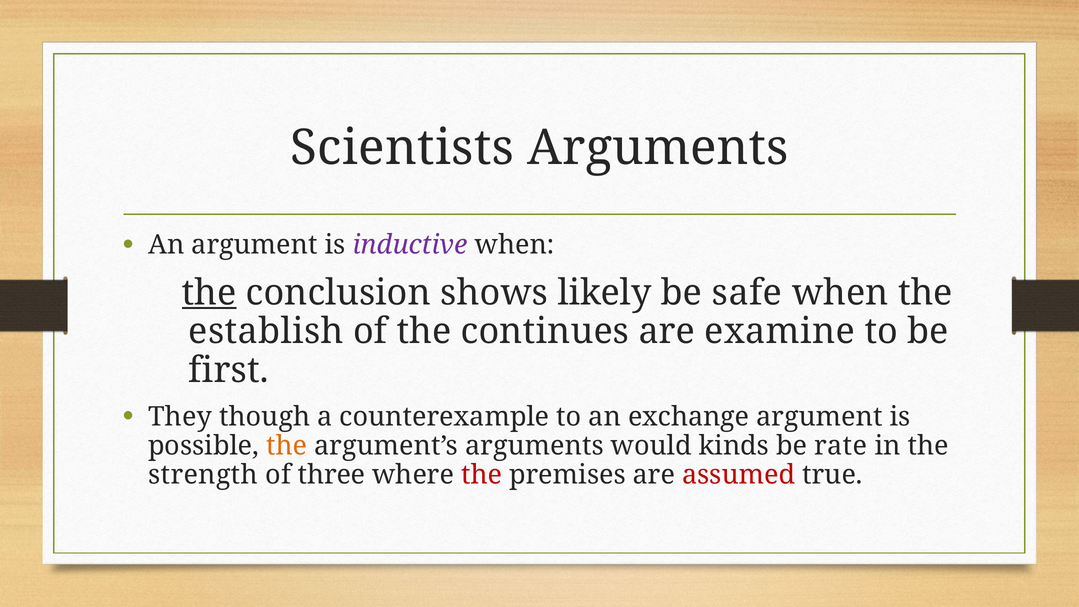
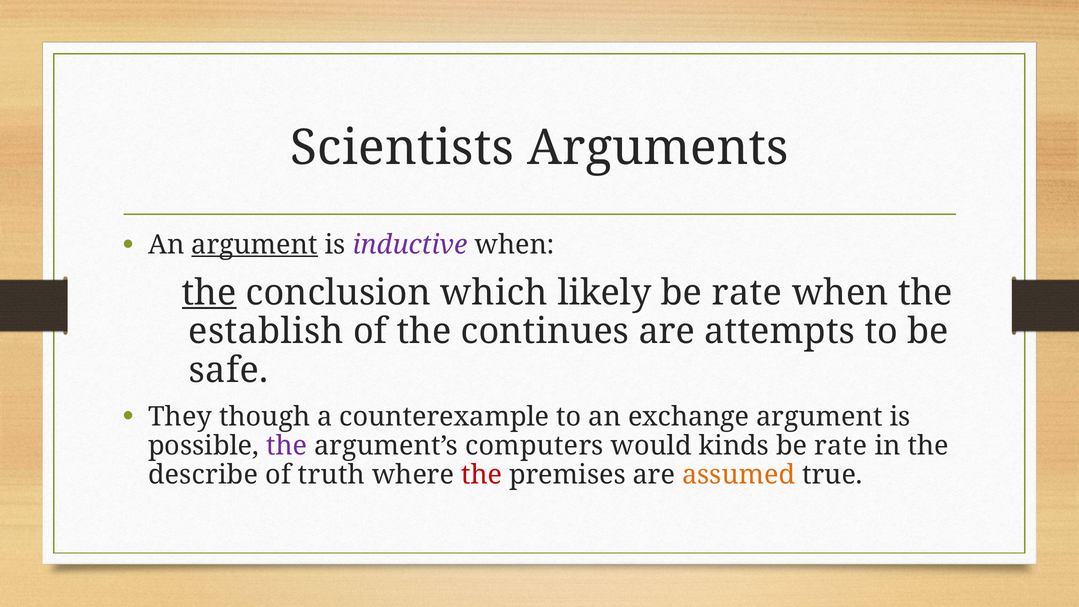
argument at (255, 245) underline: none -> present
shows: shows -> which
likely be safe: safe -> rate
examine: examine -> attempts
first: first -> safe
the at (287, 446) colour: orange -> purple
argument’s arguments: arguments -> computers
strength: strength -> describe
three: three -> truth
assumed colour: red -> orange
